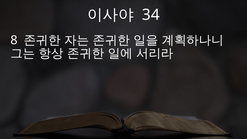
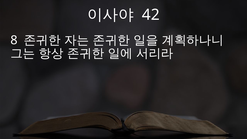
34: 34 -> 42
